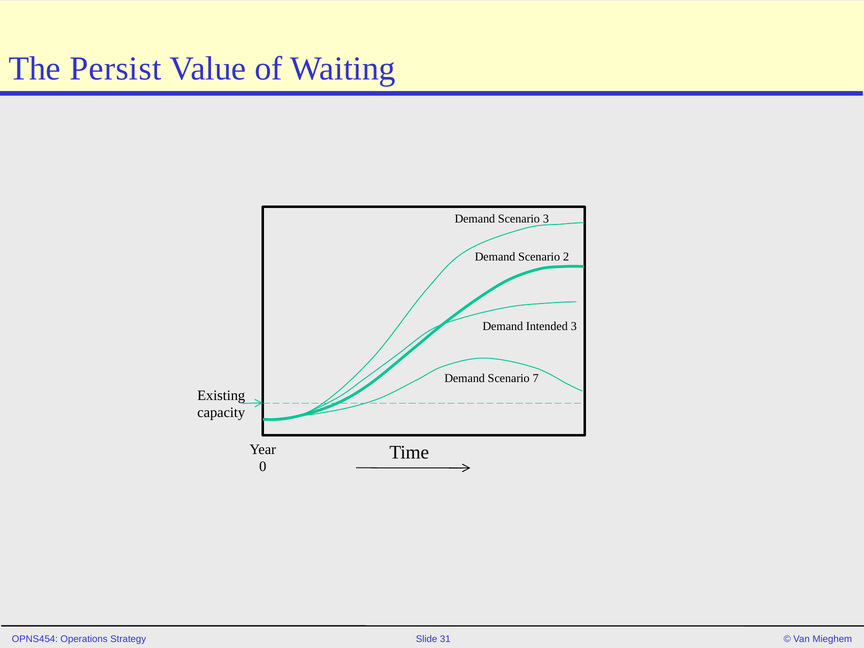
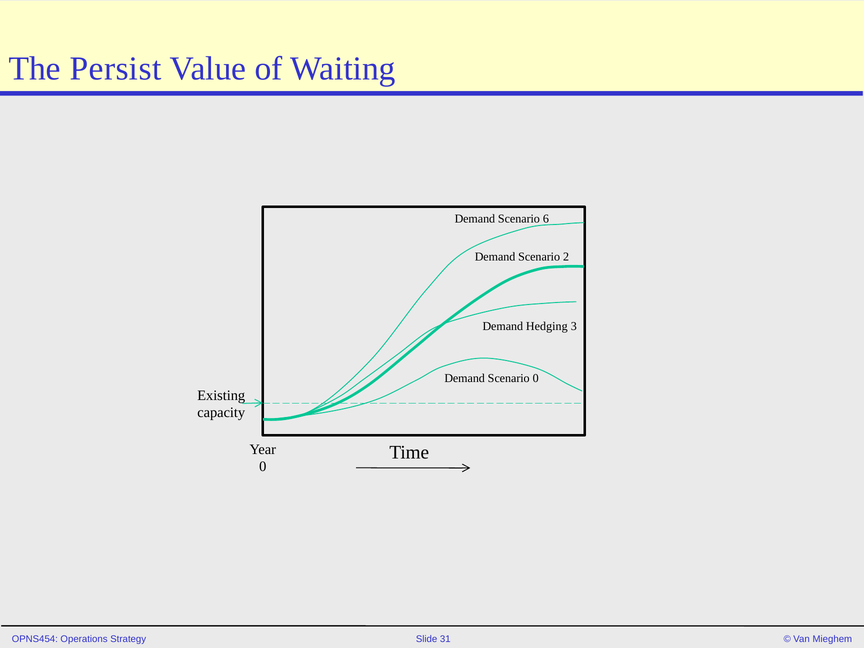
Scenario 3: 3 -> 6
Intended: Intended -> Hedging
Scenario 7: 7 -> 0
